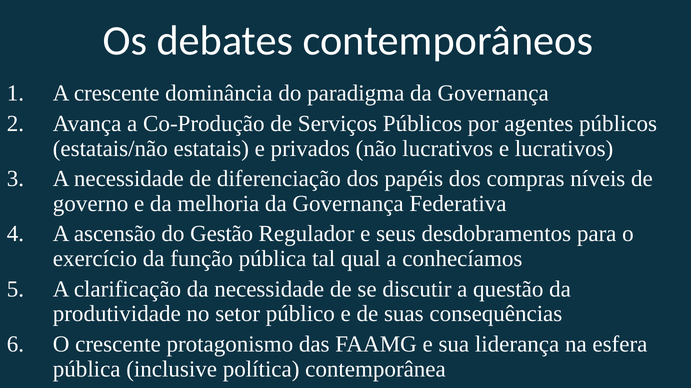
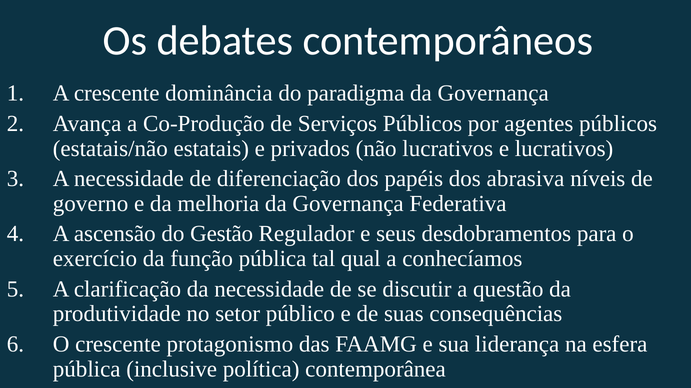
compras: compras -> abrasiva
